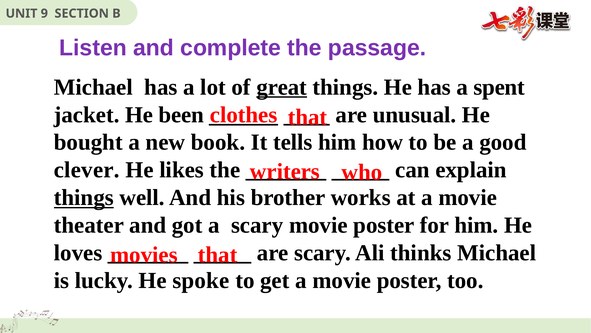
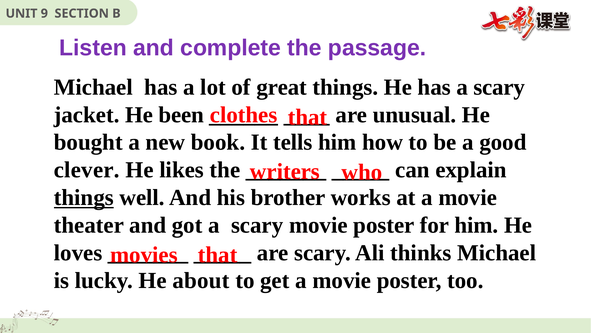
great underline: present -> none
has a spent: spent -> scary
spoke: spoke -> about
